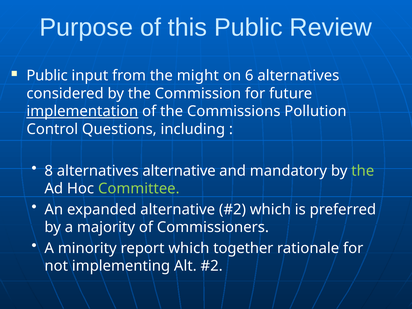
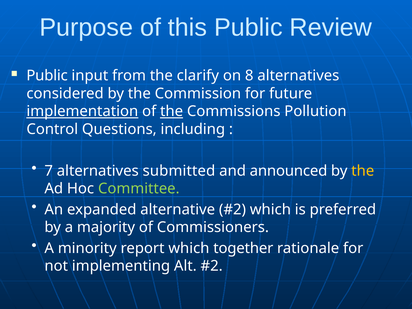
might: might -> clarify
6: 6 -> 8
the at (172, 111) underline: none -> present
8: 8 -> 7
alternatives alternative: alternative -> submitted
mandatory: mandatory -> announced
the at (363, 171) colour: light green -> yellow
